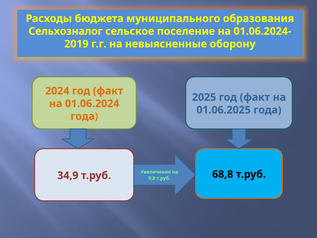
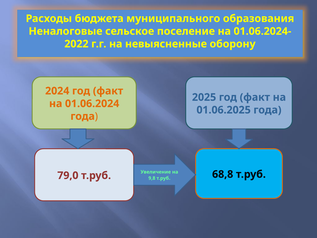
Сельхозналог: Сельхозналог -> Неналоговые
2019: 2019 -> 2022
34,9: 34,9 -> 79,0
